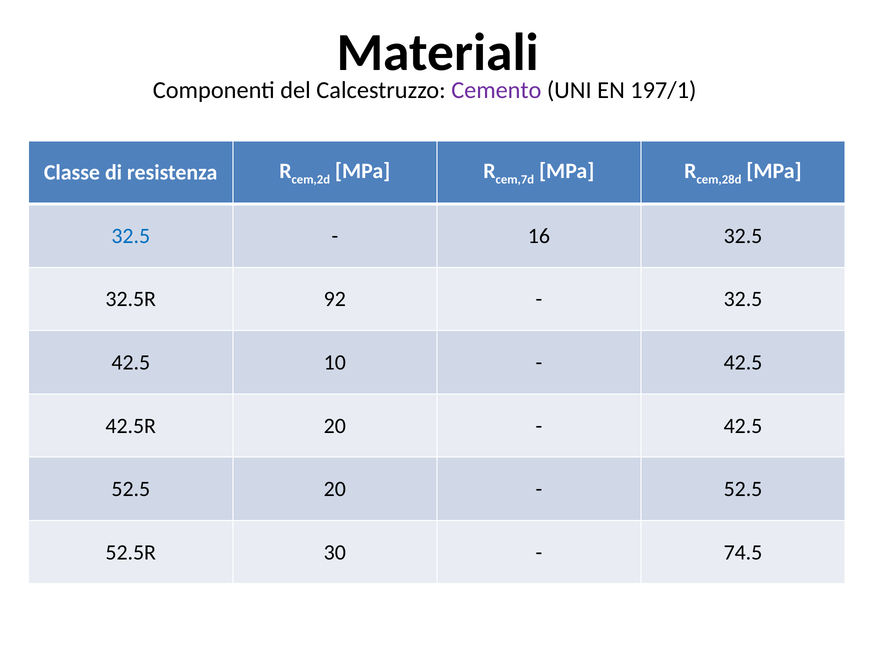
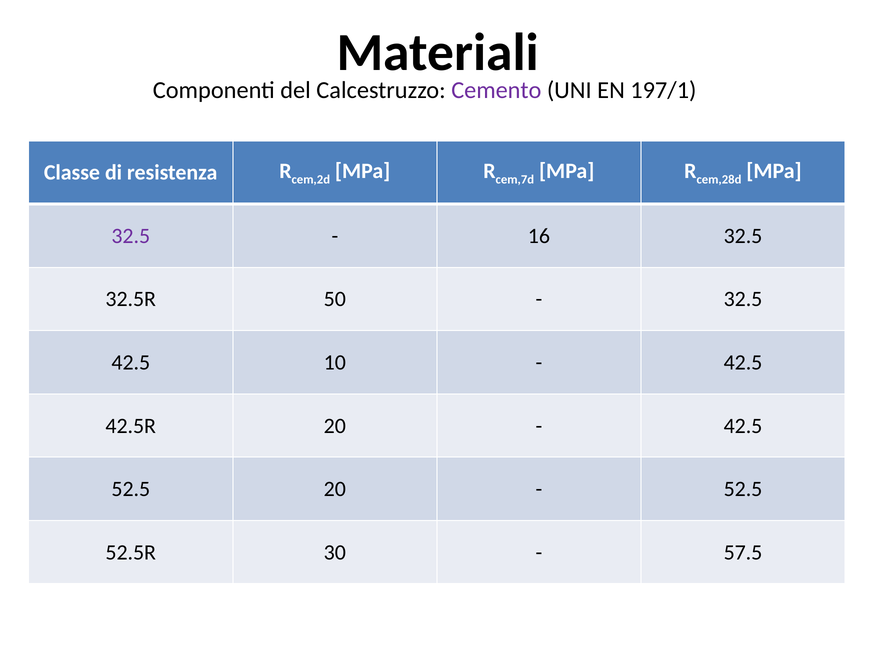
32.5 at (131, 236) colour: blue -> purple
92: 92 -> 50
74.5: 74.5 -> 57.5
